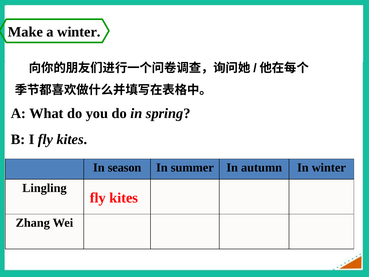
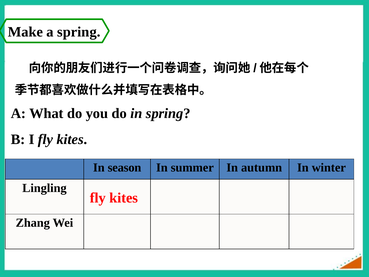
a winter: winter -> spring
